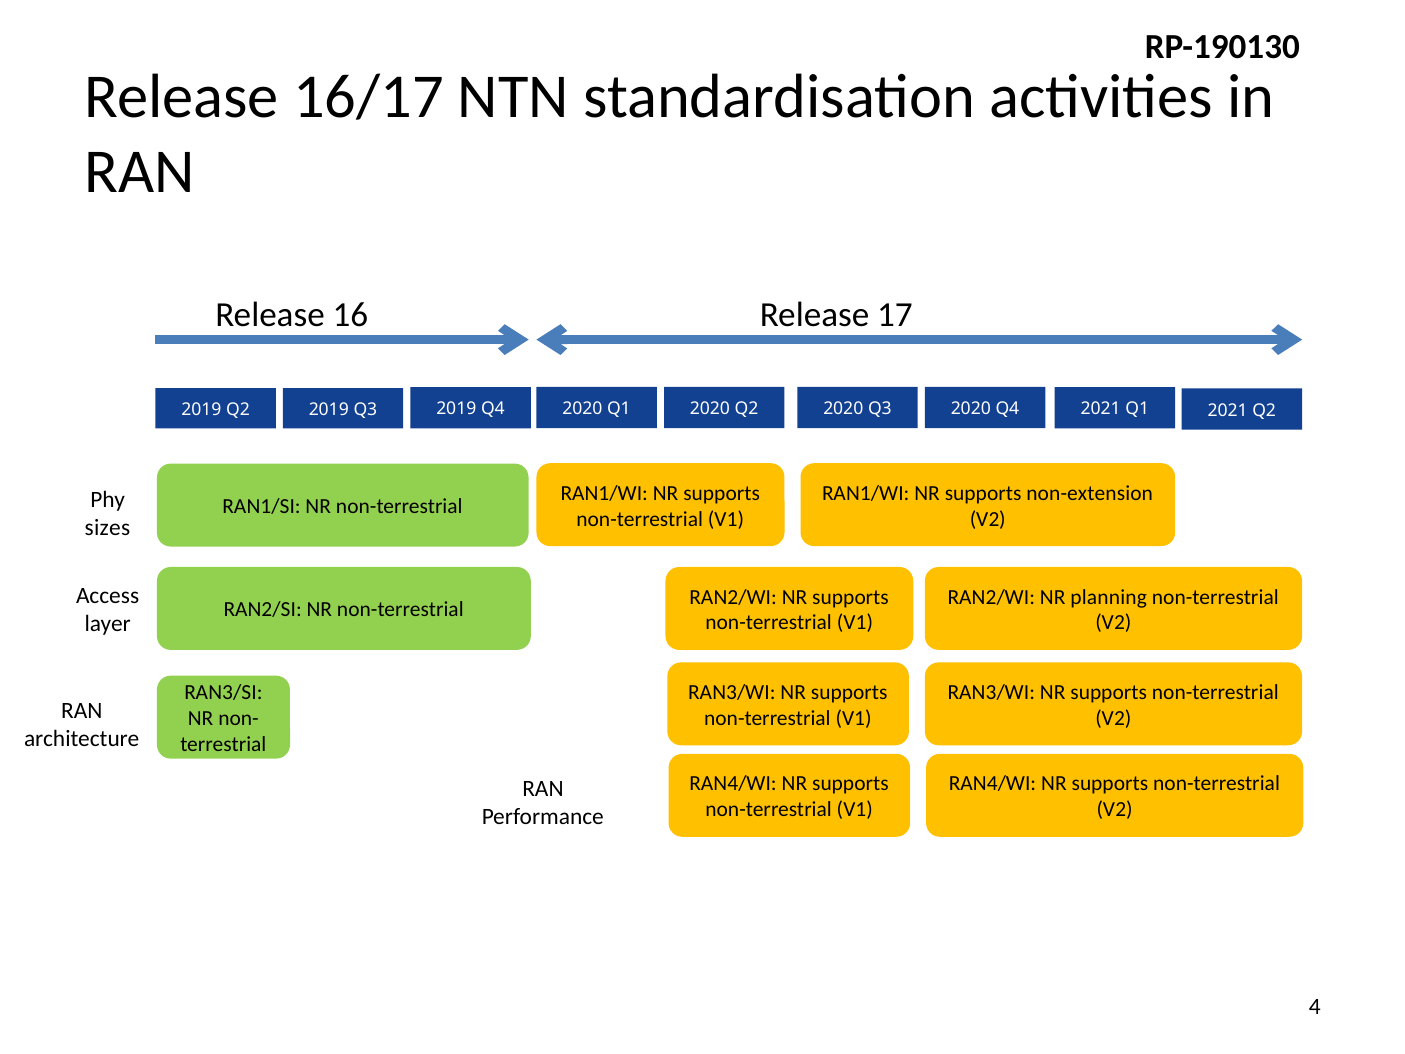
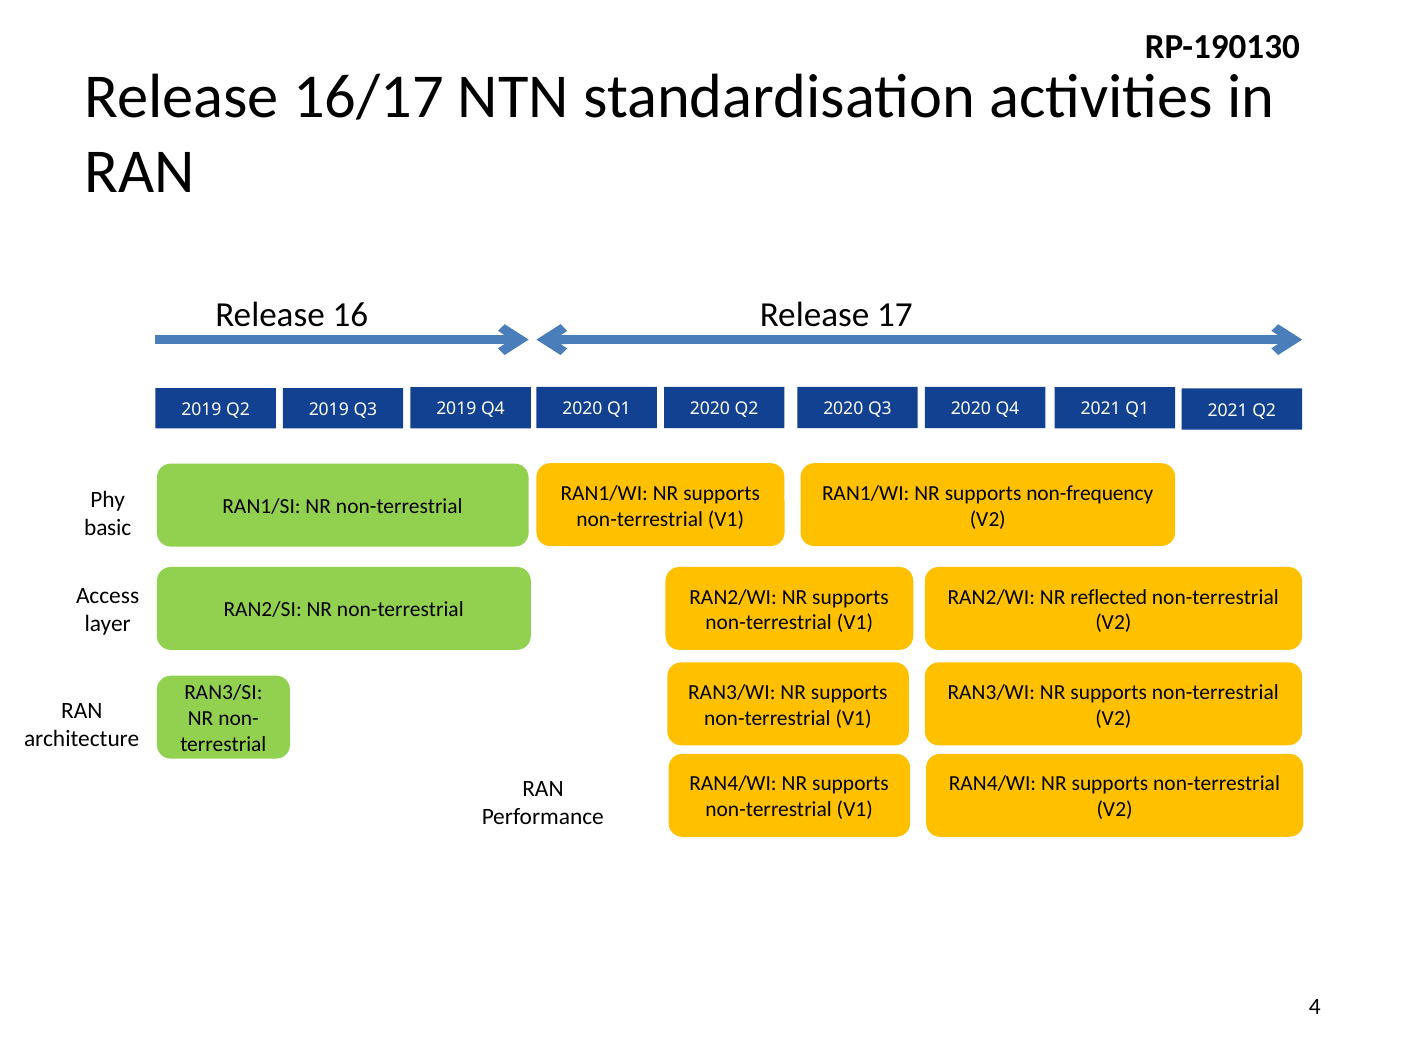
non-extension: non-extension -> non-frequency
sizes: sizes -> basic
planning: planning -> reflected
